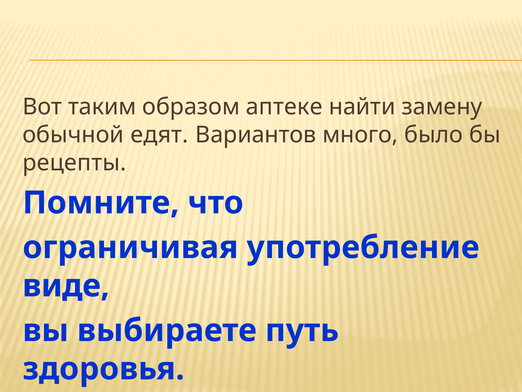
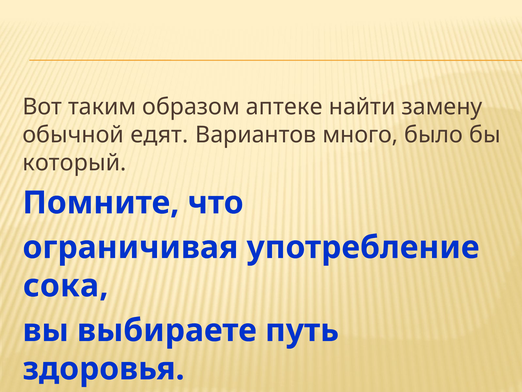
рецепты: рецепты -> который
виде: виде -> сока
